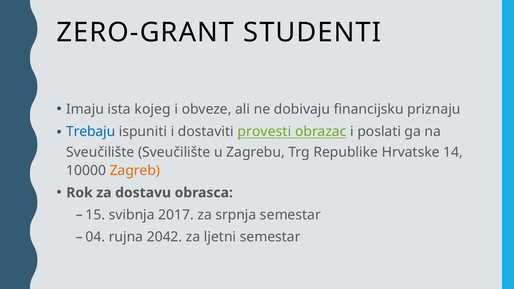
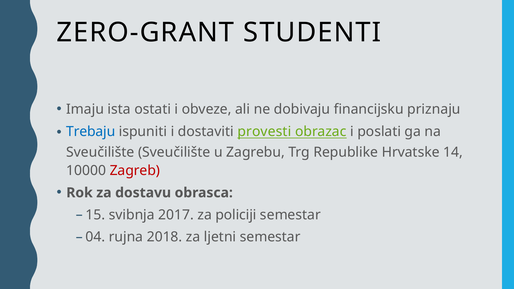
kojeg: kojeg -> ostati
Zagreb colour: orange -> red
srpnja: srpnja -> policiji
2042: 2042 -> 2018
